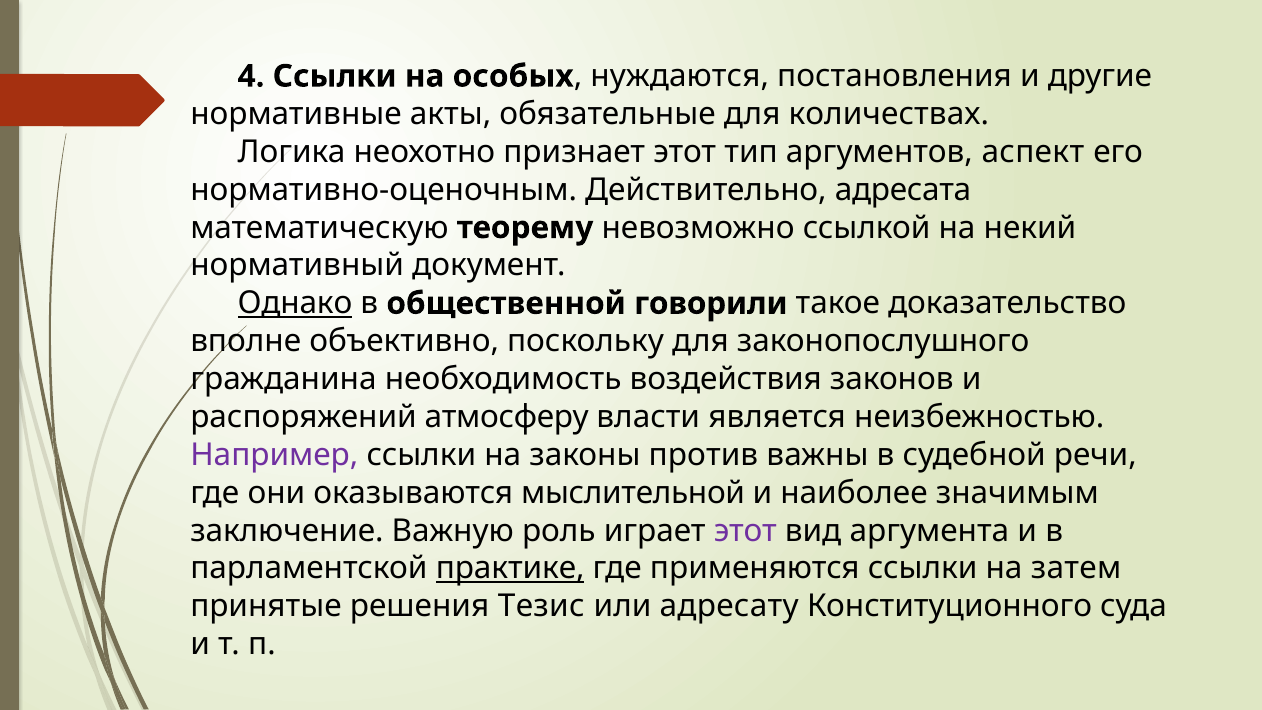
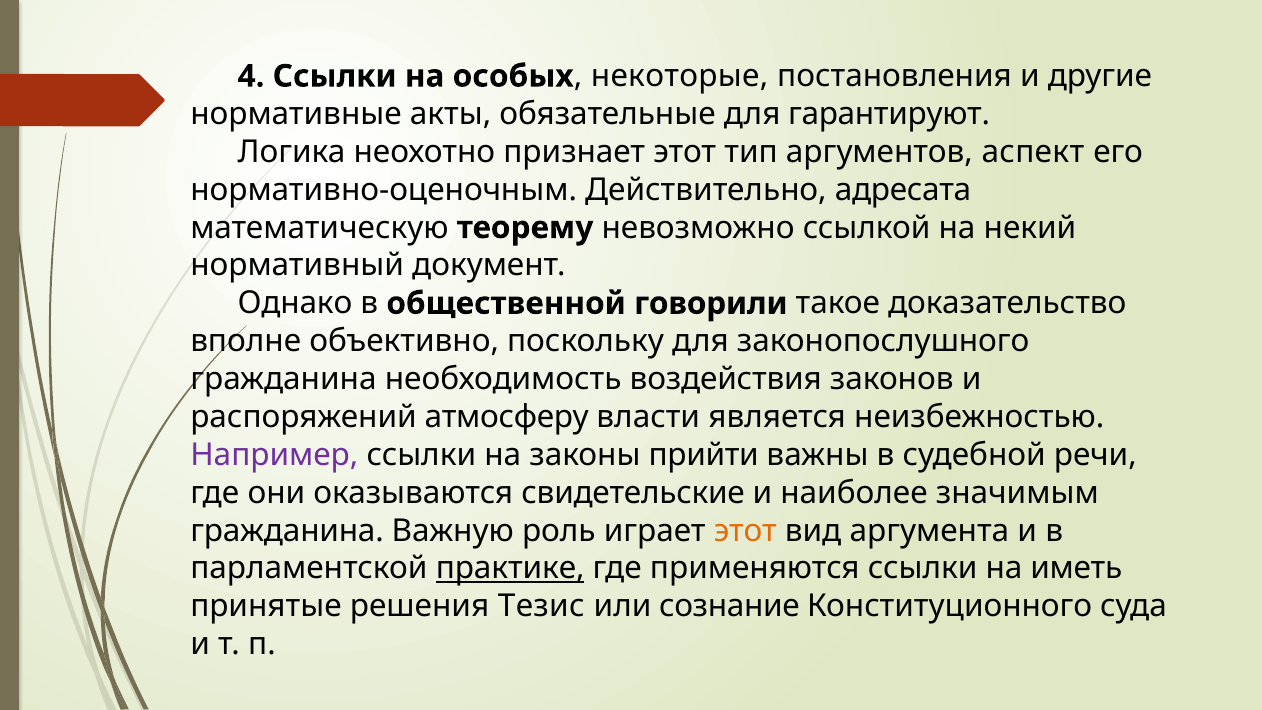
нуждаются: нуждаются -> некоторые
количествах: количествах -> гарантируют
Однако underline: present -> none
против: против -> прийти
мыслительной: мыслительной -> свидетельские
заключение at (287, 531): заключение -> гражданина
этот at (745, 531) colour: purple -> orange
затем: затем -> иметь
адресату: адресату -> сознание
